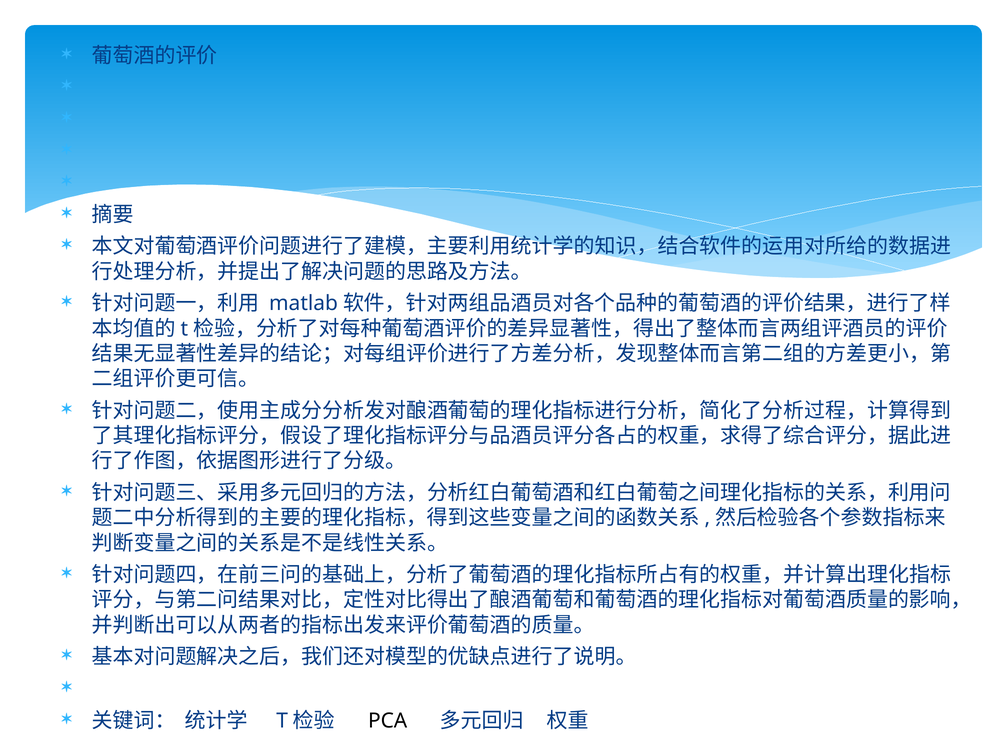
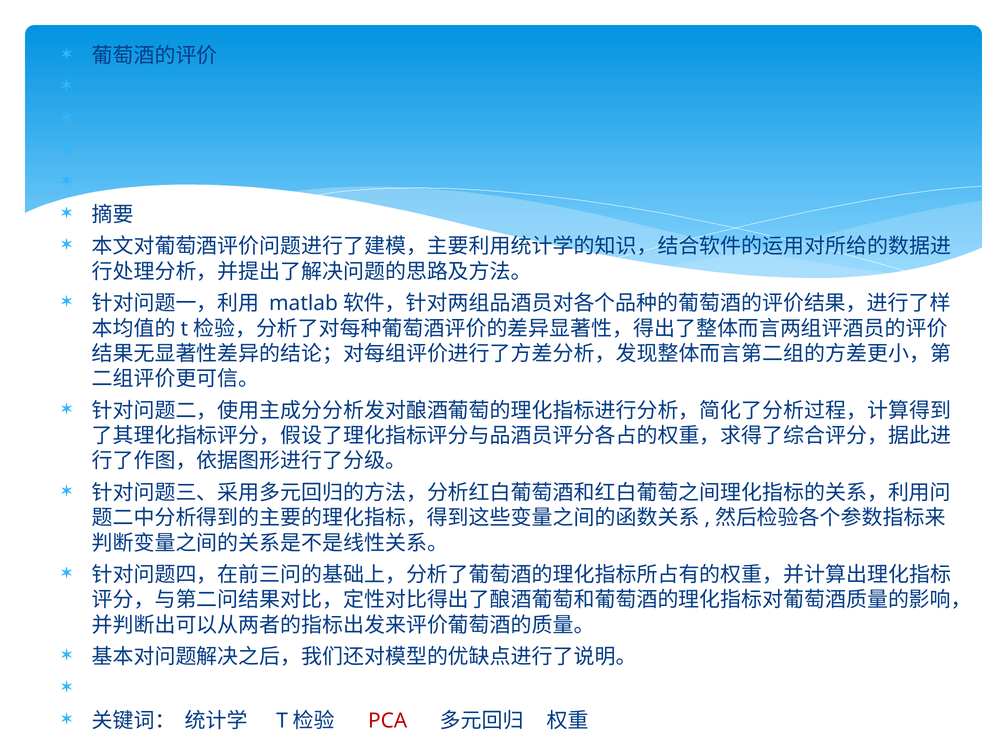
PCA colour: black -> red
